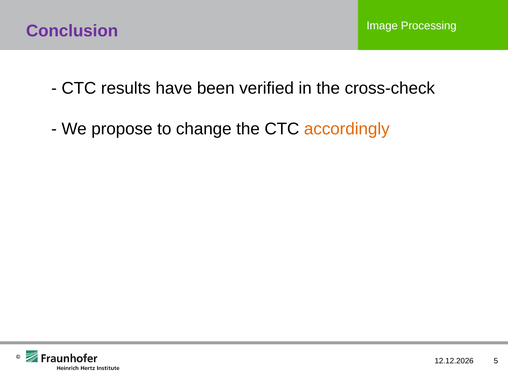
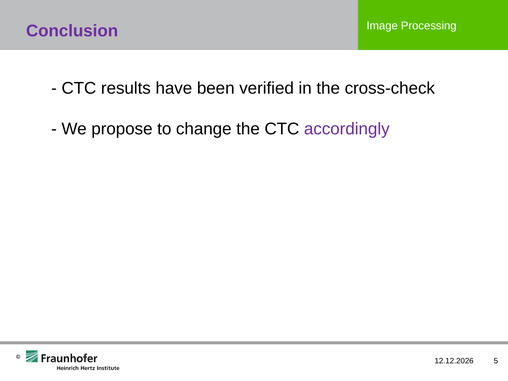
accordingly colour: orange -> purple
